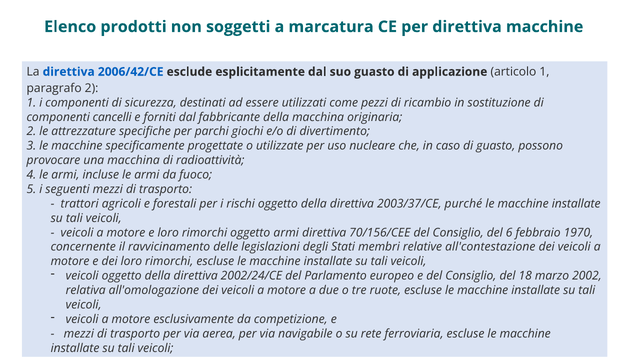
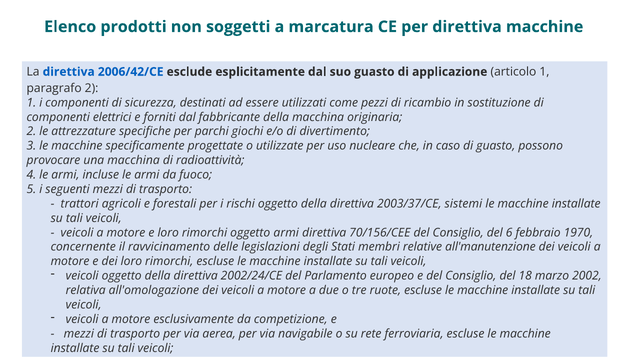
cancelli: cancelli -> elettrici
purché: purché -> sistemi
all'contestazione: all'contestazione -> all'manutenzione
